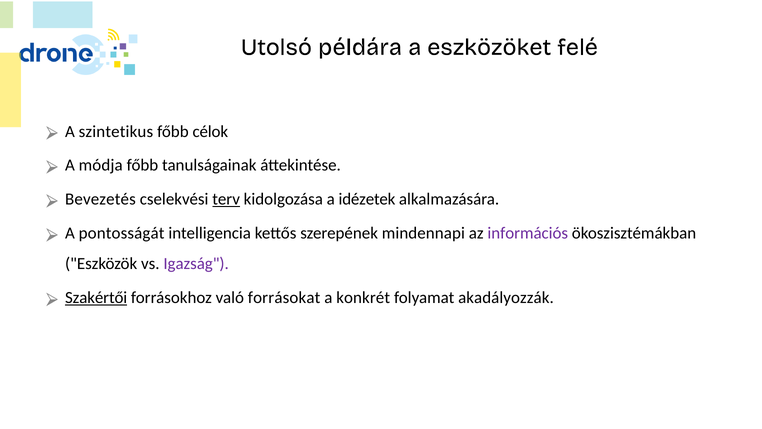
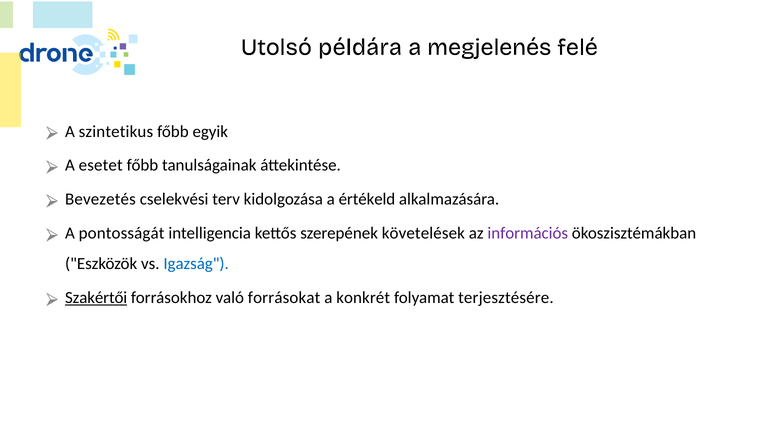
eszközöket: eszközöket -> megjelenés
célok: célok -> egyik
módja: módja -> esetet
terv underline: present -> none
idézetek: idézetek -> értékeld
mindennapi: mindennapi -> követelések
Igazság colour: purple -> blue
akadályozzák: akadályozzák -> terjesztésére
